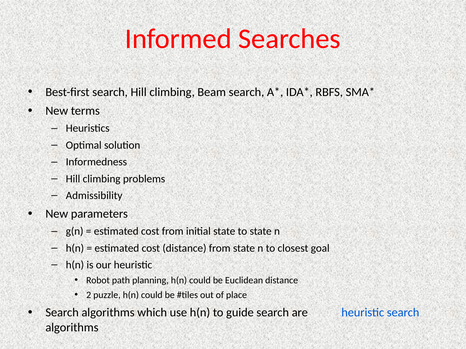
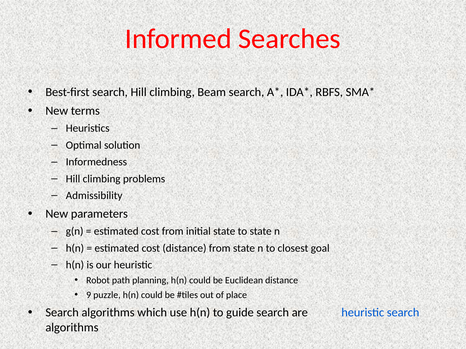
2: 2 -> 9
